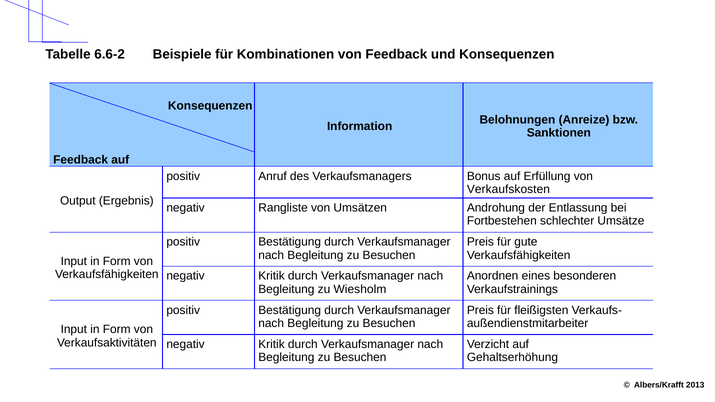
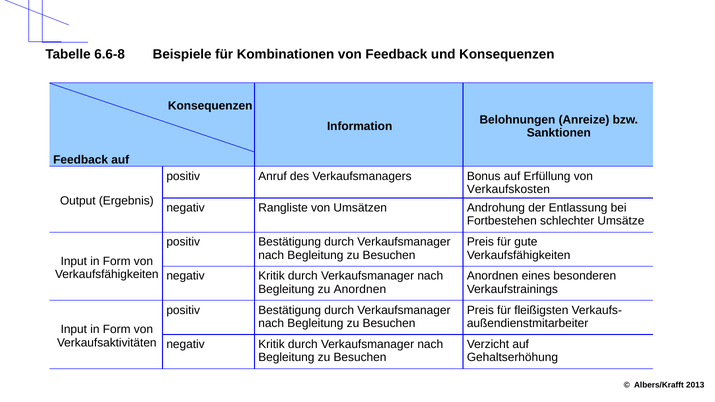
6.6-2: 6.6-2 -> 6.6-8
zu Wiesholm: Wiesholm -> Anordnen
